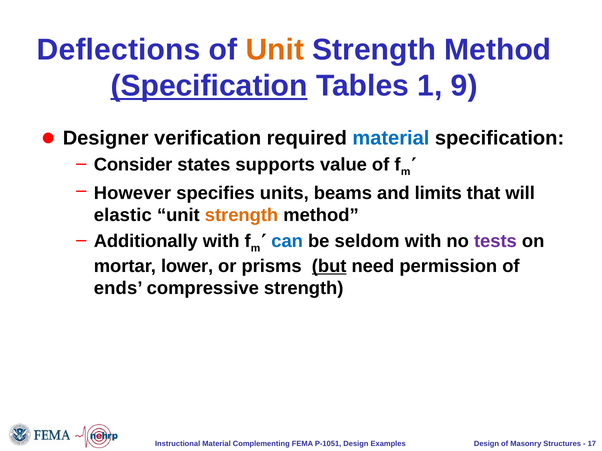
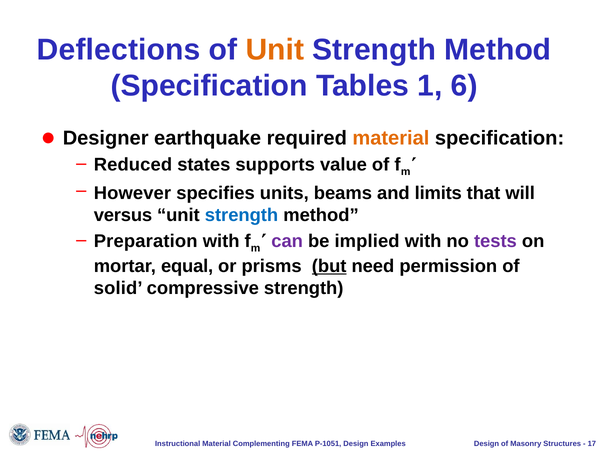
Specification at (209, 86) underline: present -> none
9: 9 -> 6
verification: verification -> earthquake
material at (391, 138) colour: blue -> orange
Consider: Consider -> Reduced
elastic: elastic -> versus
strength at (241, 216) colour: orange -> blue
Additionally: Additionally -> Preparation
can colour: blue -> purple
seldom: seldom -> implied
lower: lower -> equal
ends: ends -> solid
